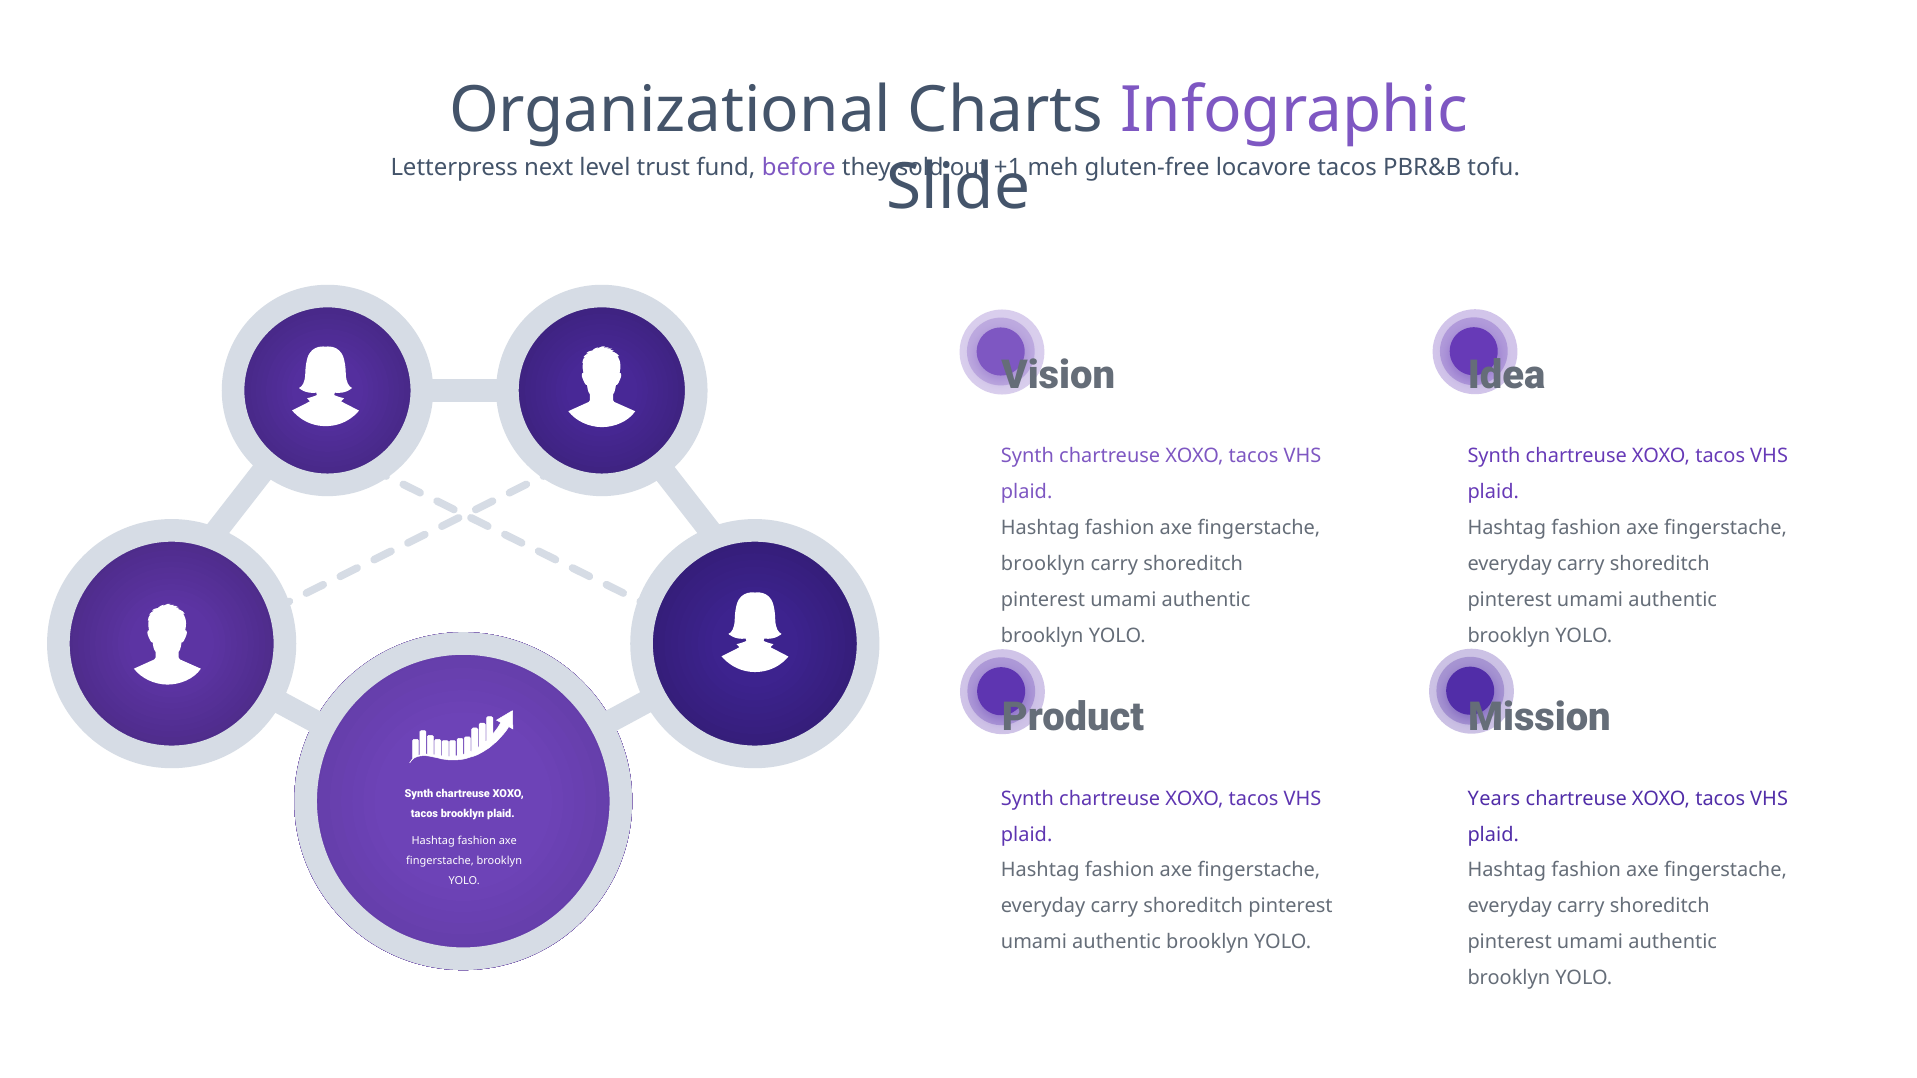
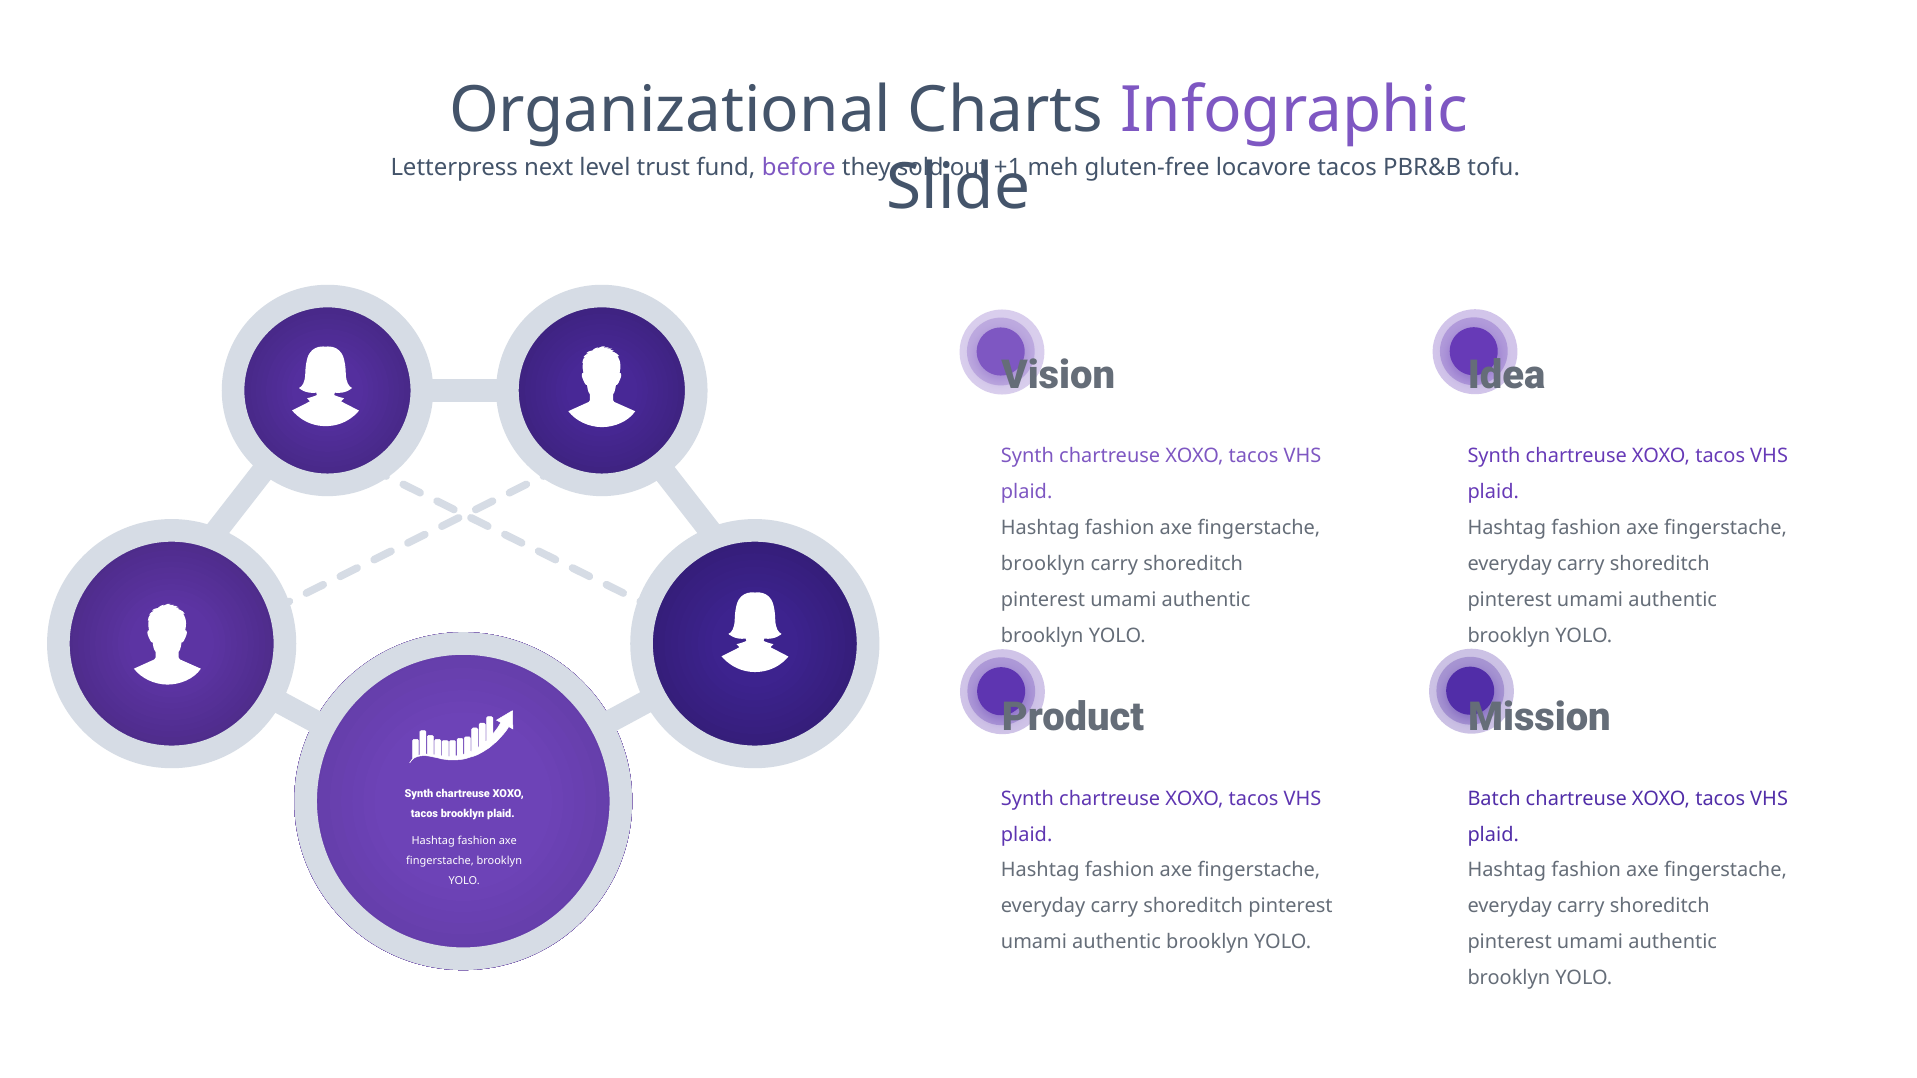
Years: Years -> Batch
